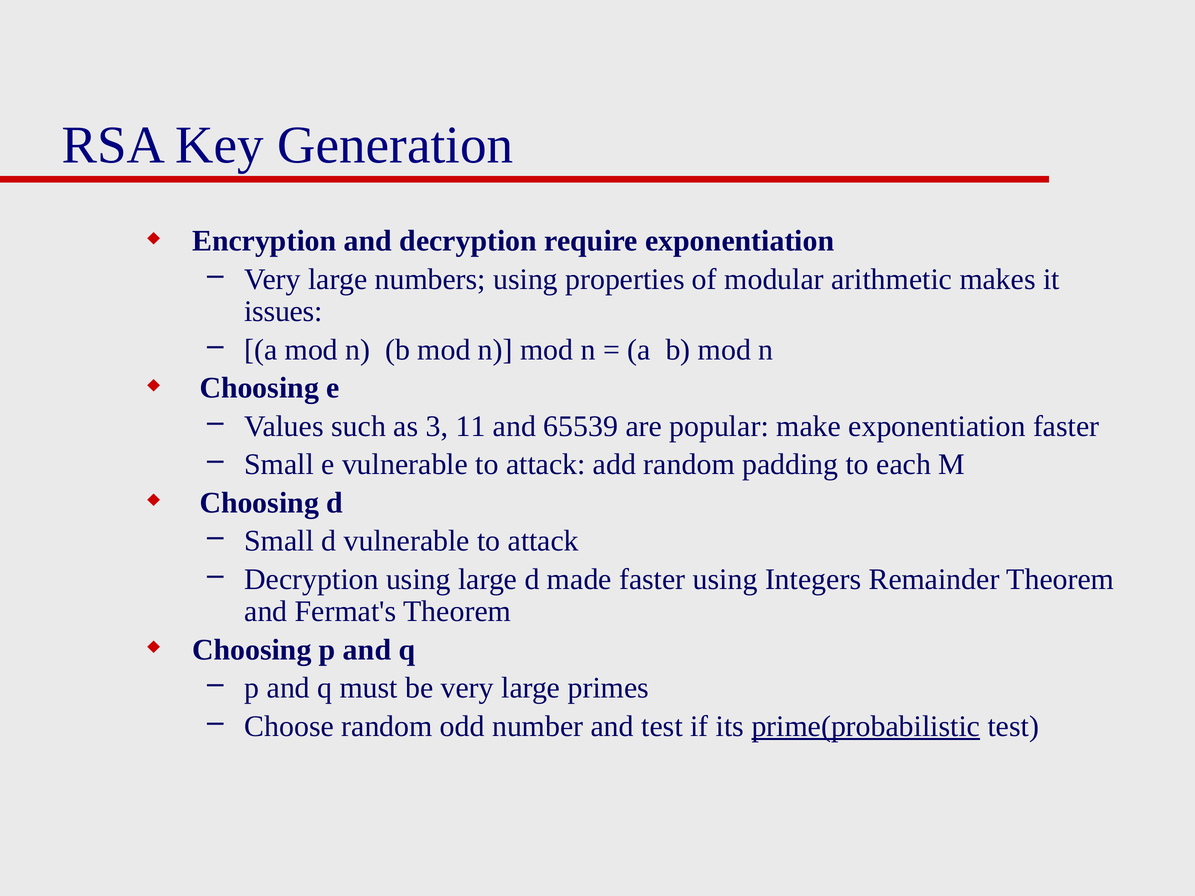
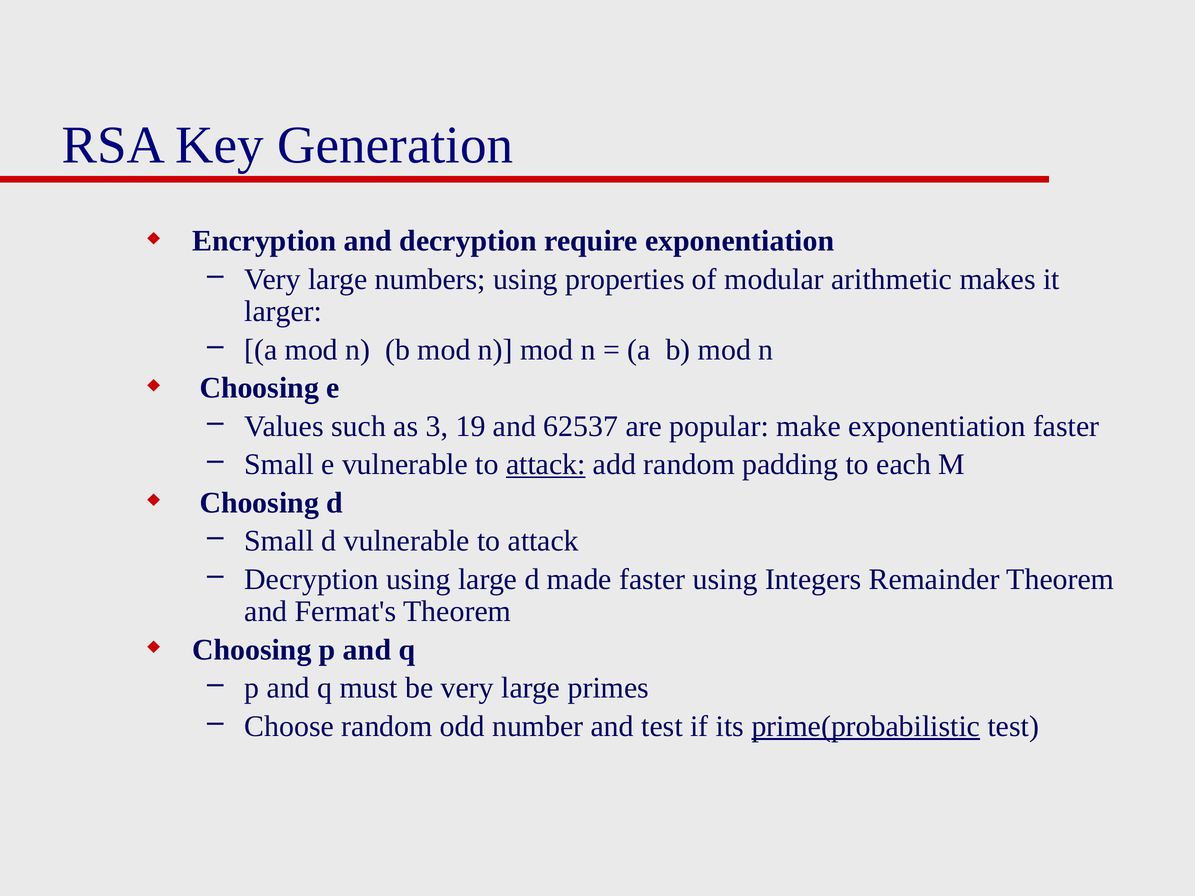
issues: issues -> larger
11: 11 -> 19
65539: 65539 -> 62537
attack at (546, 465) underline: none -> present
